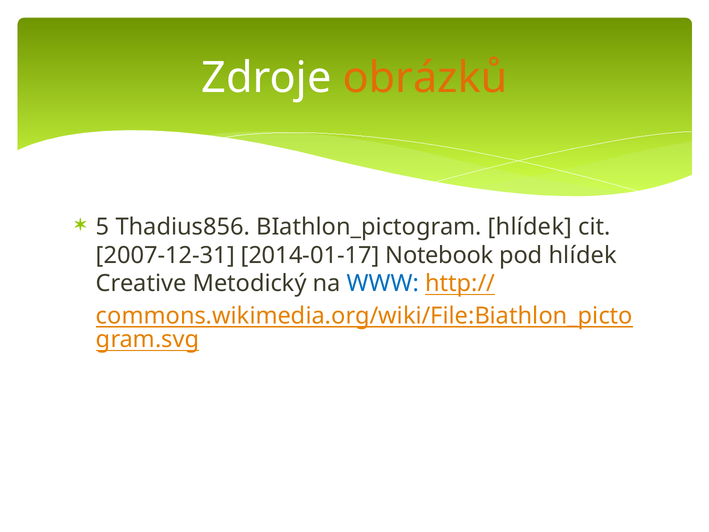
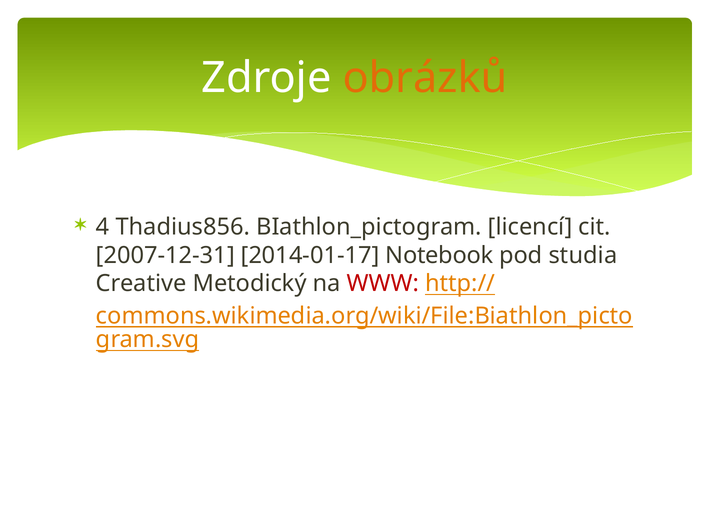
5: 5 -> 4
BIathlon_pictogram hlídek: hlídek -> licencí
pod hlídek: hlídek -> studia
WWW colour: blue -> red
